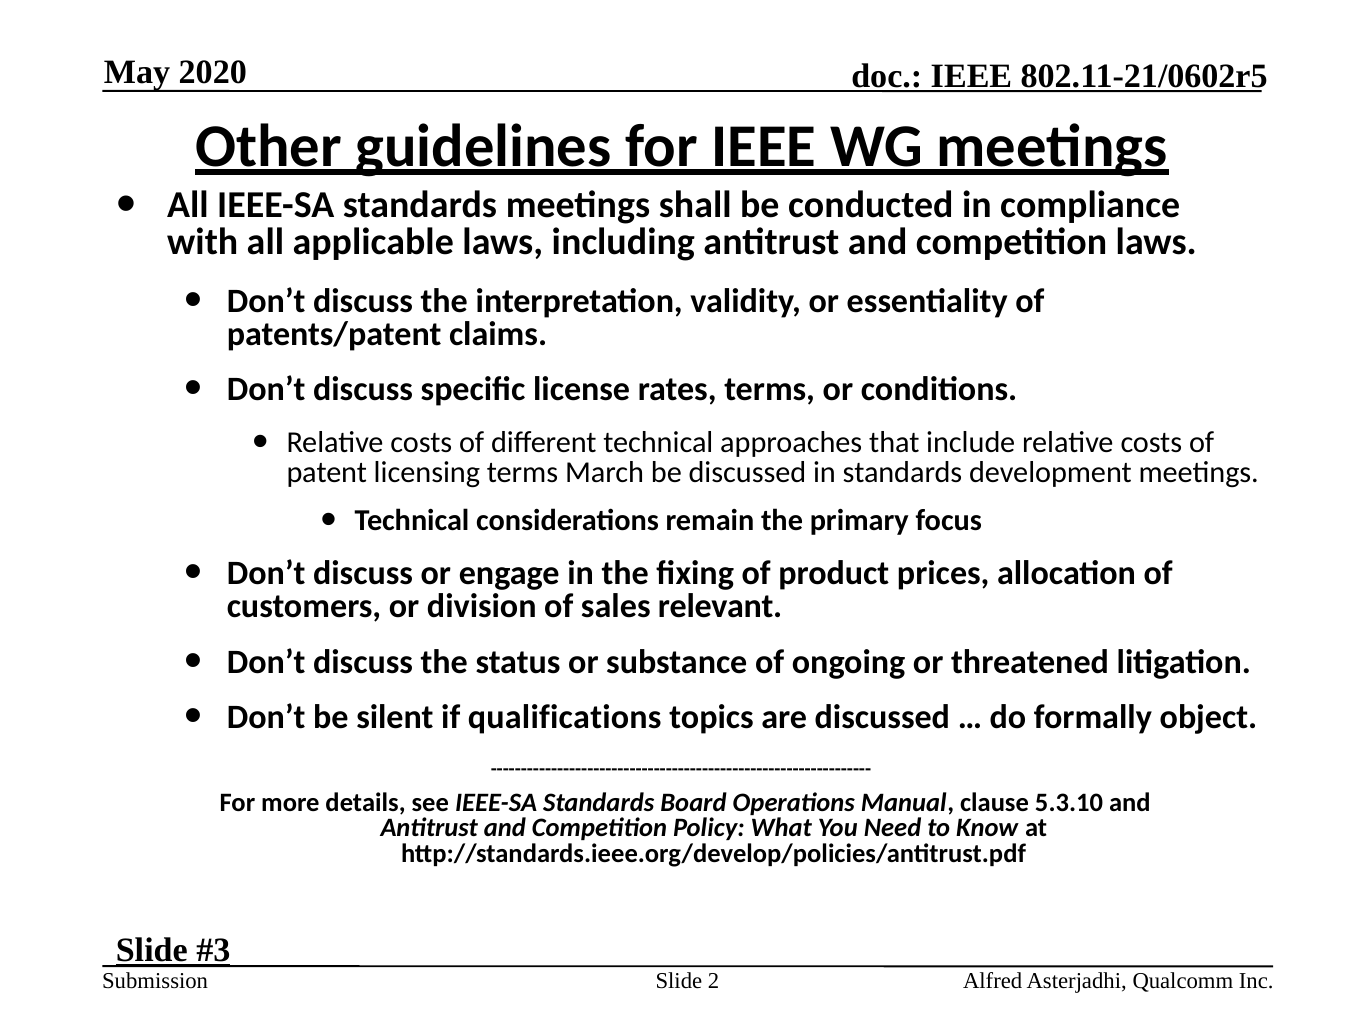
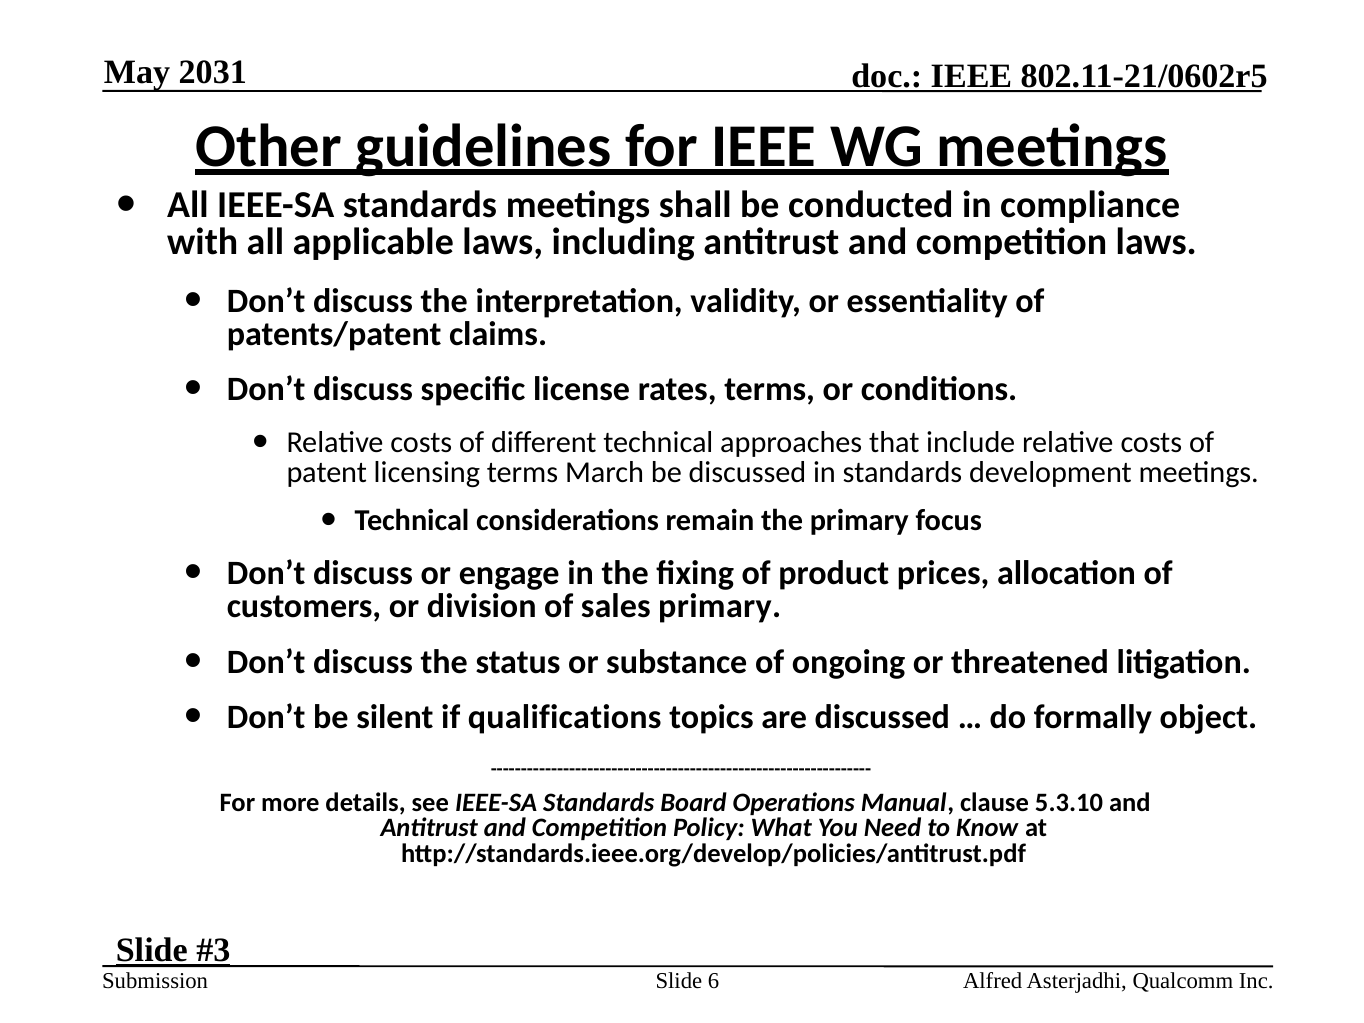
2020: 2020 -> 2031
sales relevant: relevant -> primary
2: 2 -> 6
